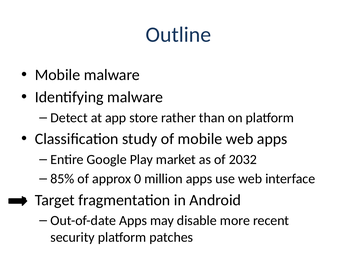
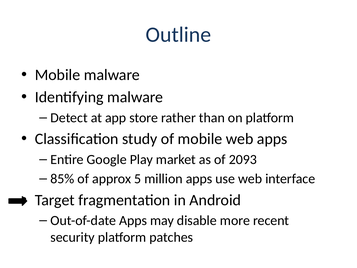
2032: 2032 -> 2093
0: 0 -> 5
